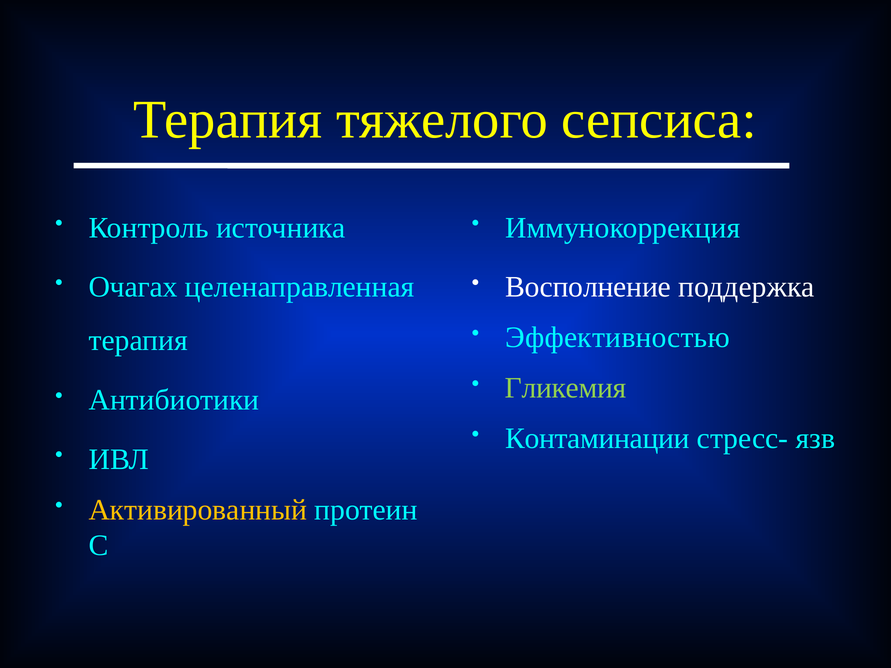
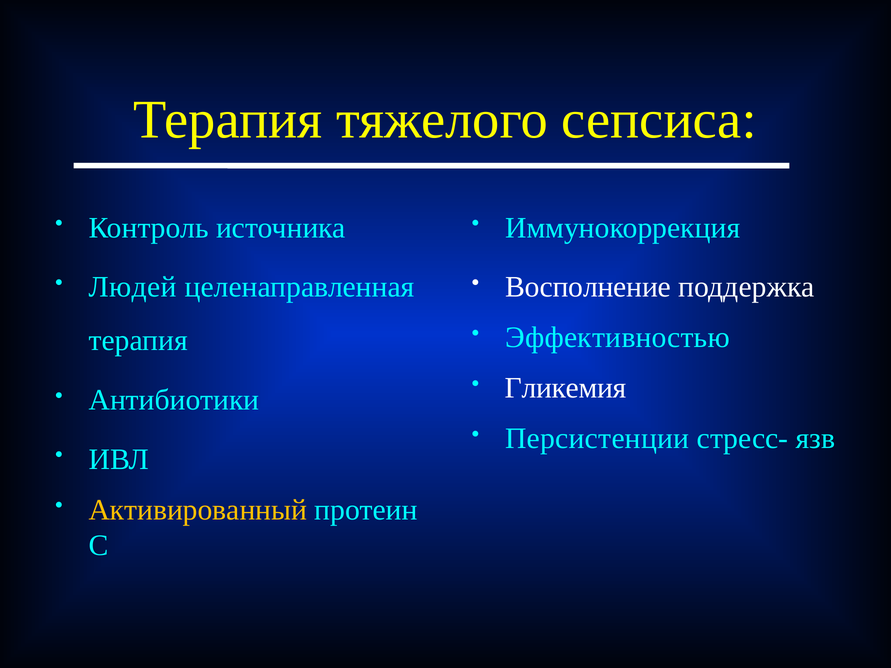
Очагах: Очагах -> Людей
Гликемия colour: light green -> white
Контаминации: Контаминации -> Персистенции
